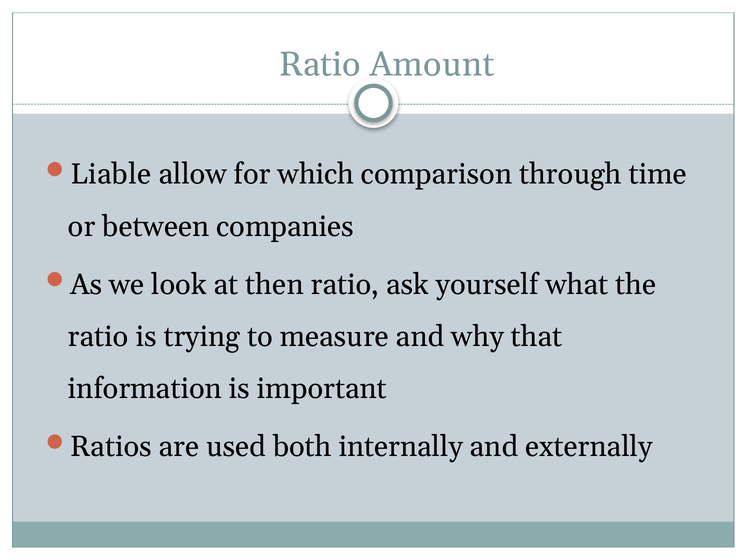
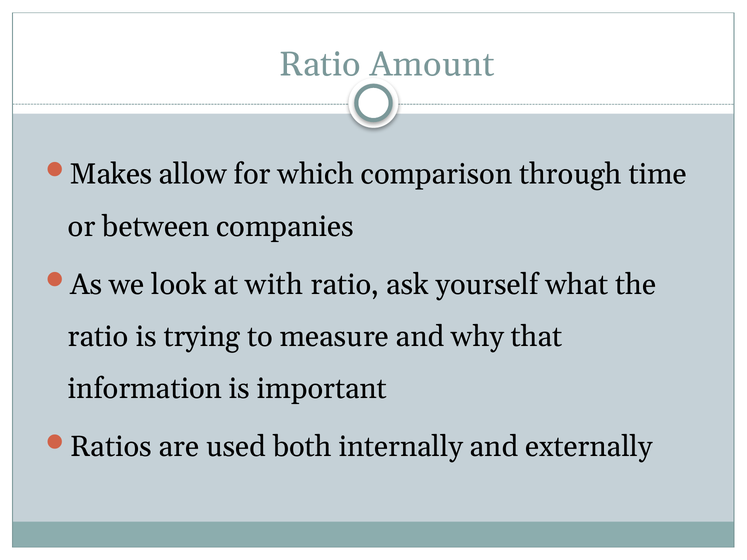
Liable: Liable -> Makes
then: then -> with
